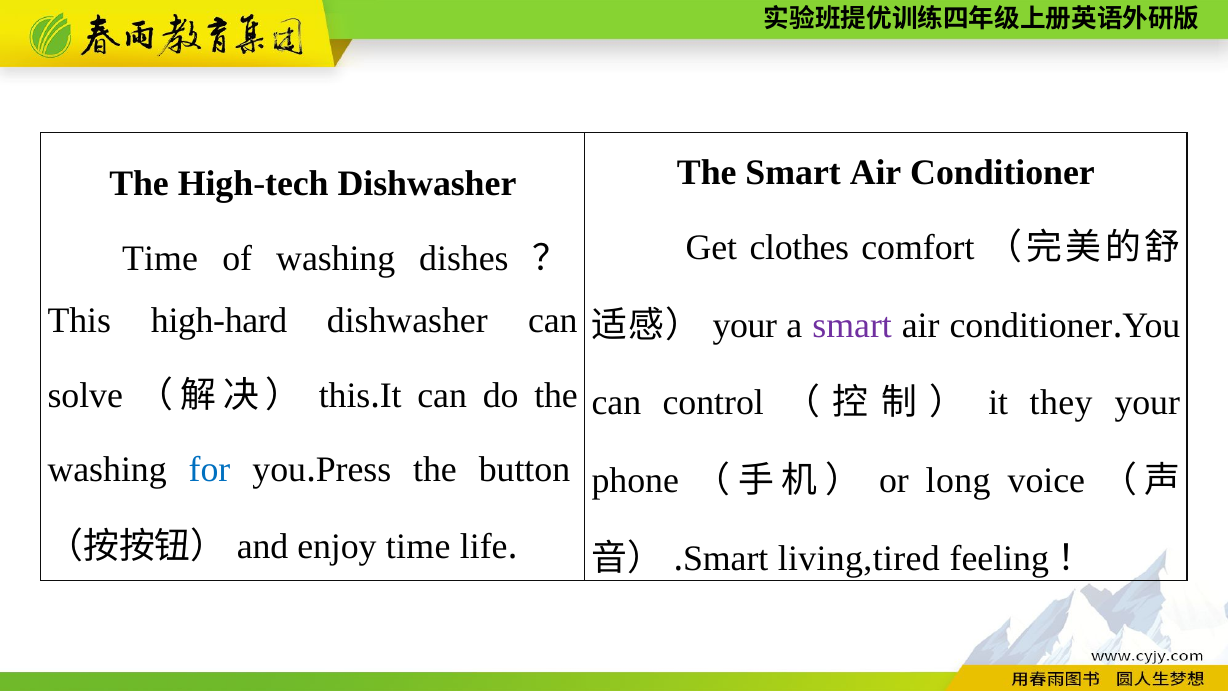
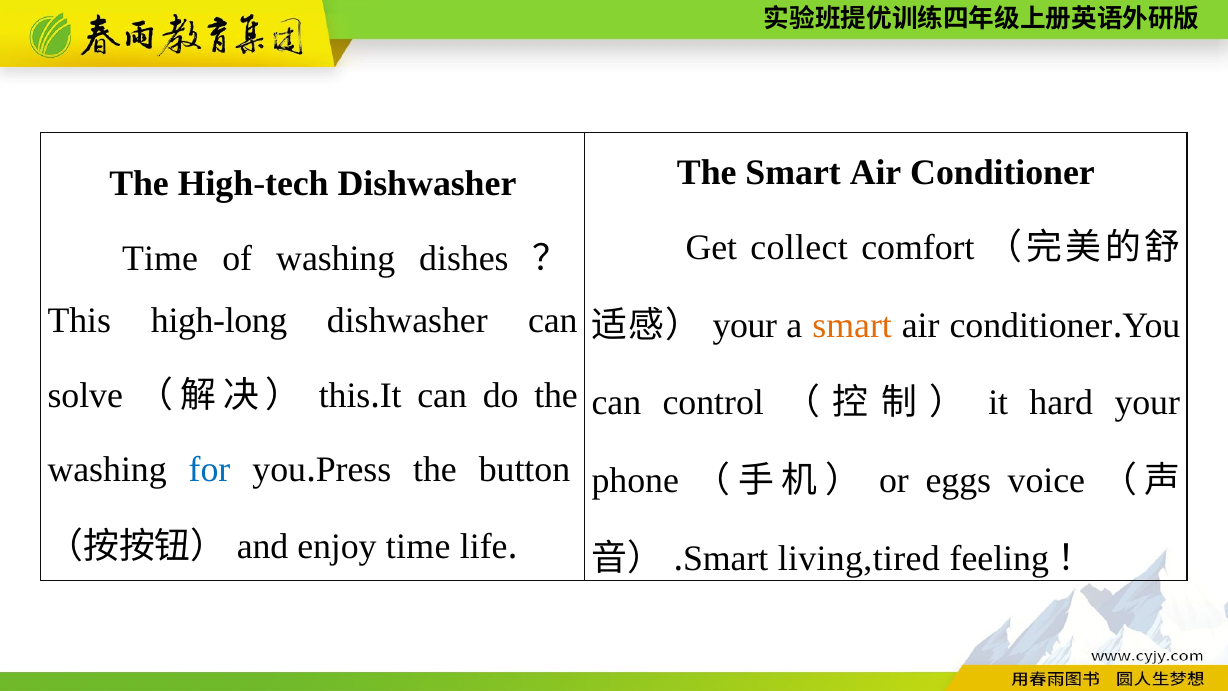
clothes: clothes -> collect
high-hard: high-hard -> high-long
smart at (852, 325) colour: purple -> orange
they: they -> hard
long: long -> eggs
